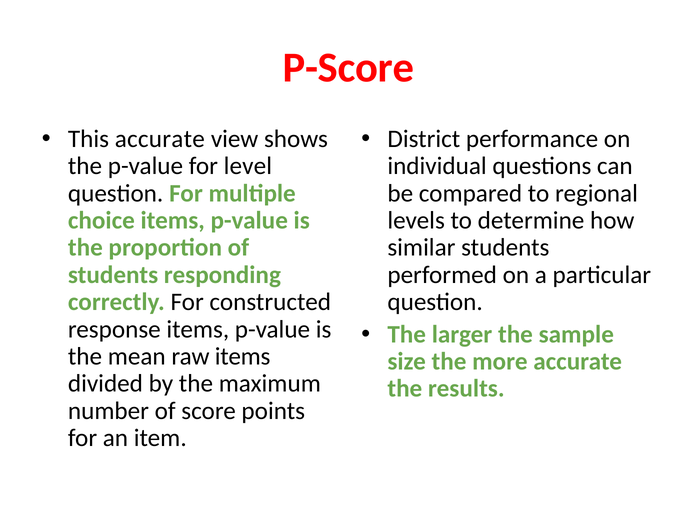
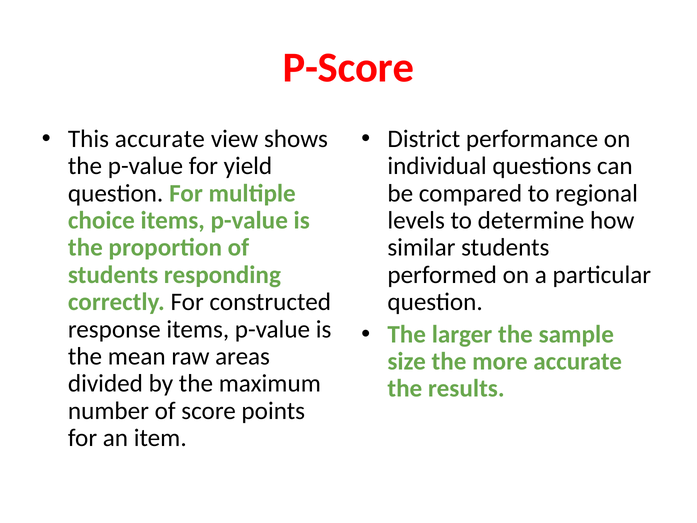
level: level -> yield
raw items: items -> areas
